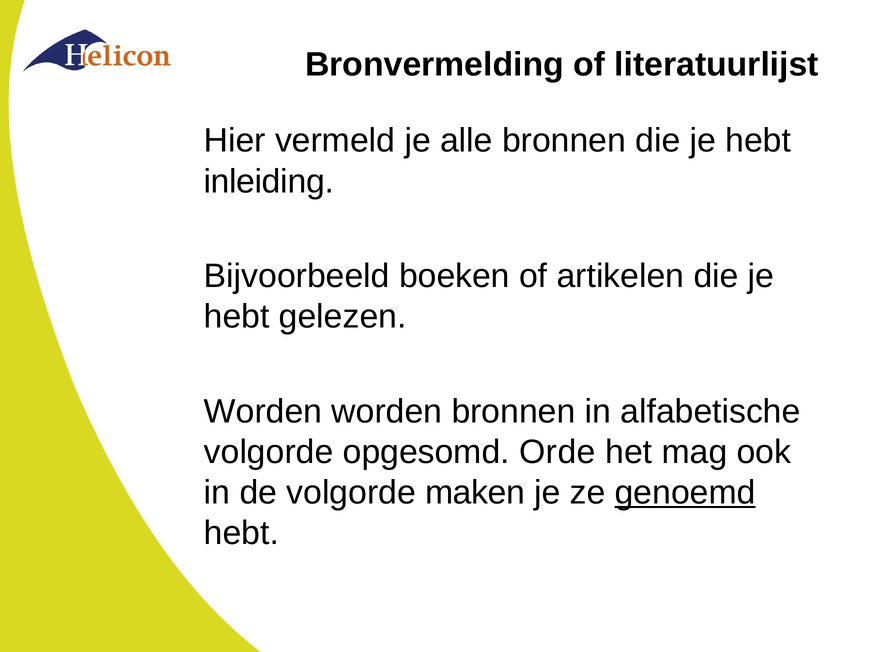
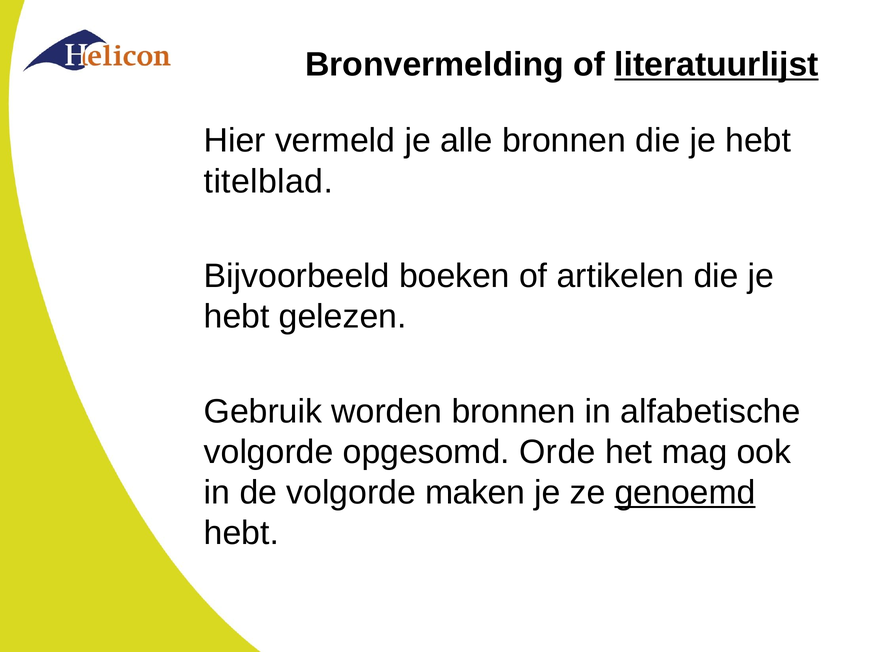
literatuurlijst underline: none -> present
inleiding: inleiding -> titelblad
Worden at (263, 412): Worden -> Gebruik
